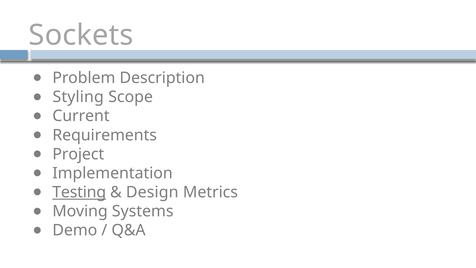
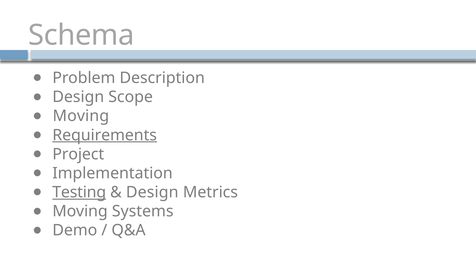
Sockets: Sockets -> Schema
Styling at (78, 97): Styling -> Design
Current at (81, 116): Current -> Moving
Requirements underline: none -> present
